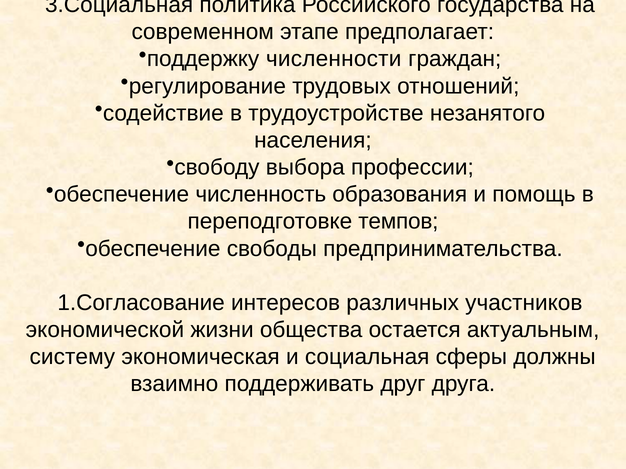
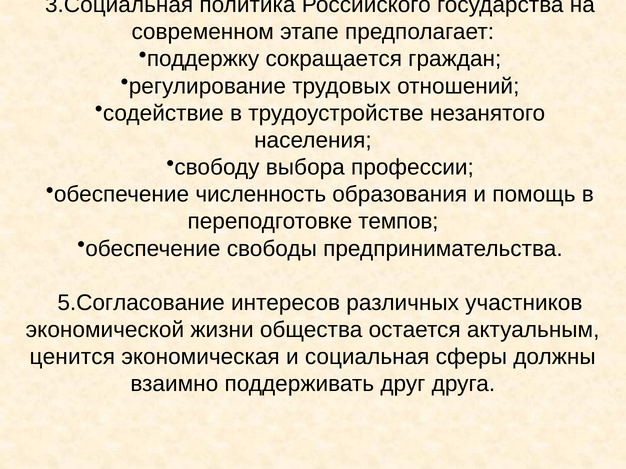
численности: численности -> сокращается
1.Согласование: 1.Согласование -> 5.Согласование
систему: систему -> ценится
